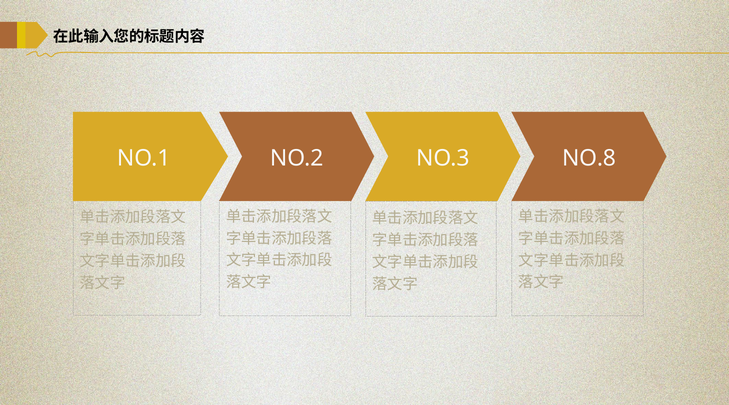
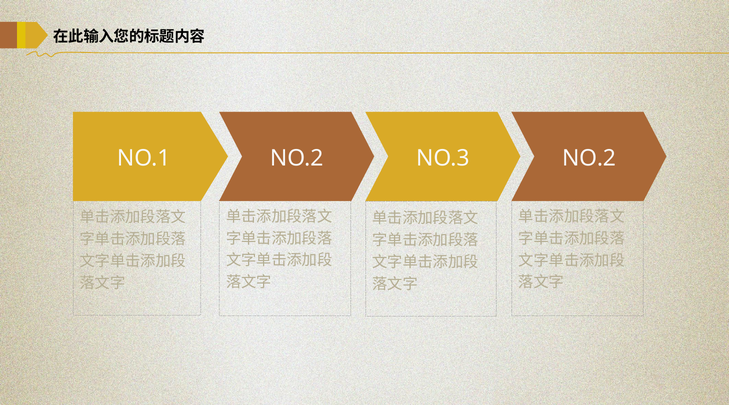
NO.3 NO.8: NO.8 -> NO.2
